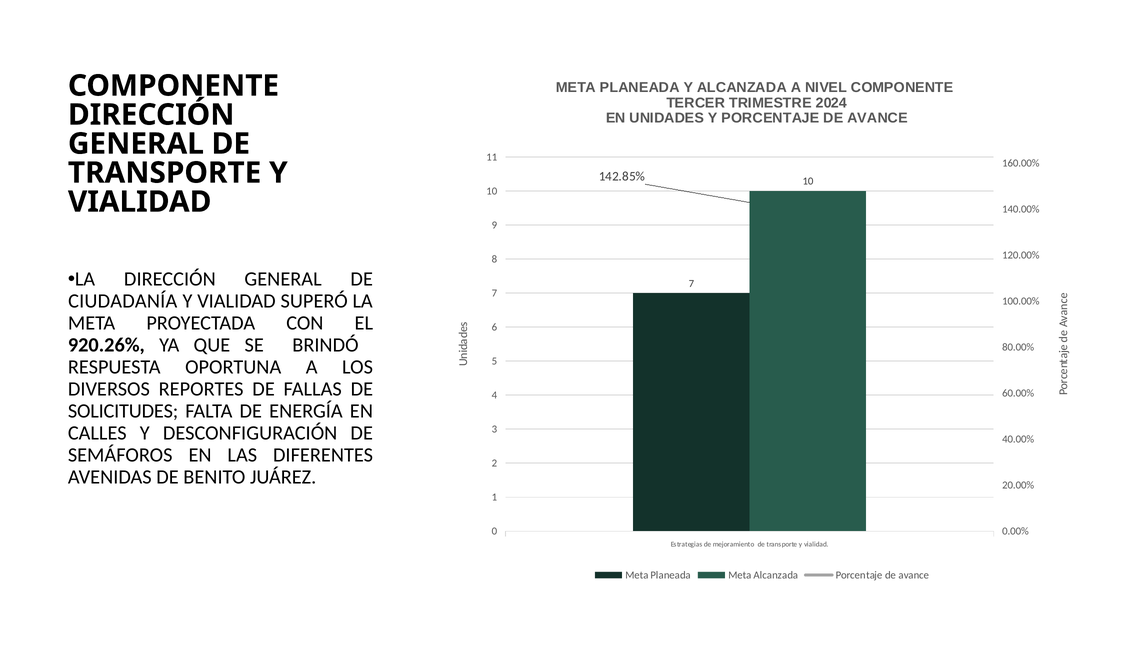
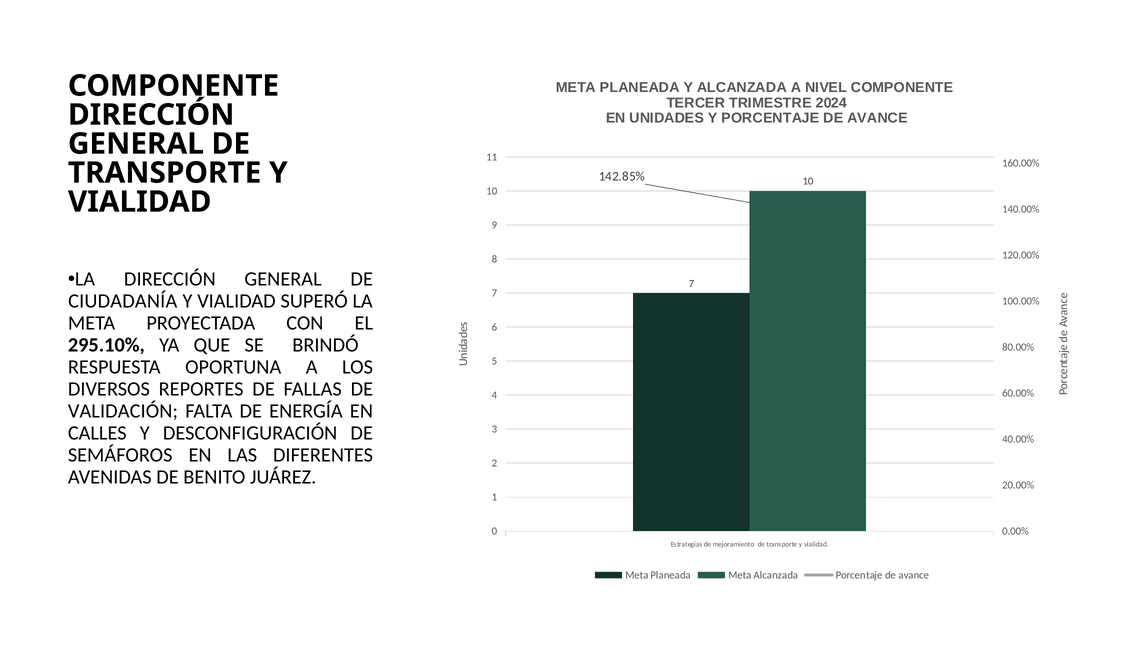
920.26%: 920.26% -> 295.10%
SOLICITUDES: SOLICITUDES -> VALIDACIÓN
